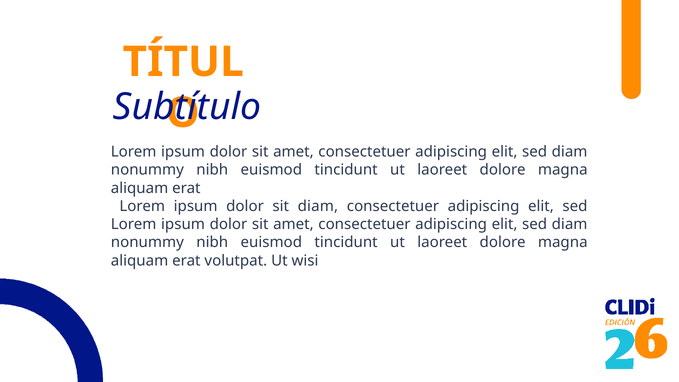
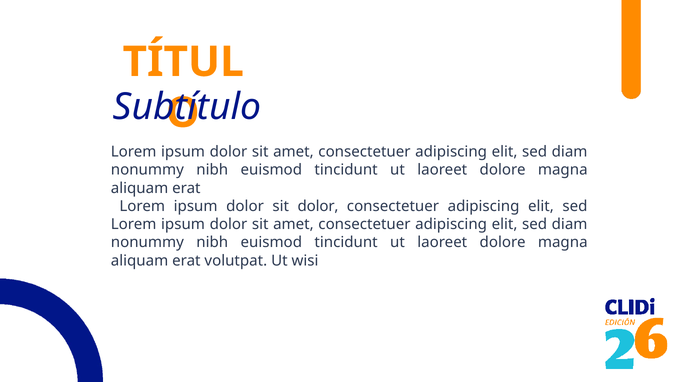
sit diam: diam -> dolor
